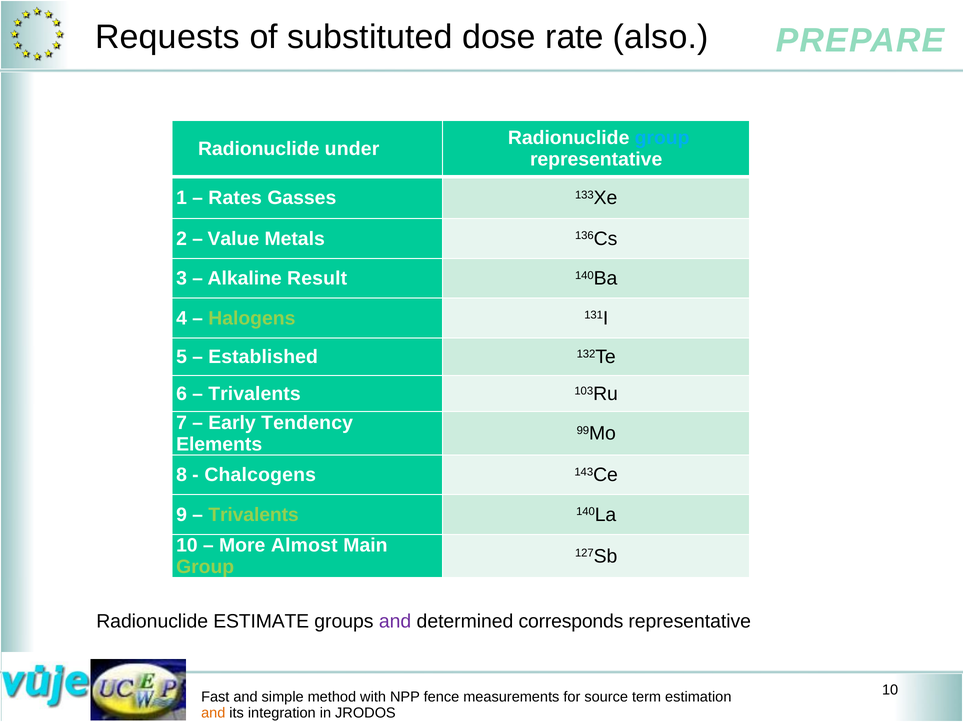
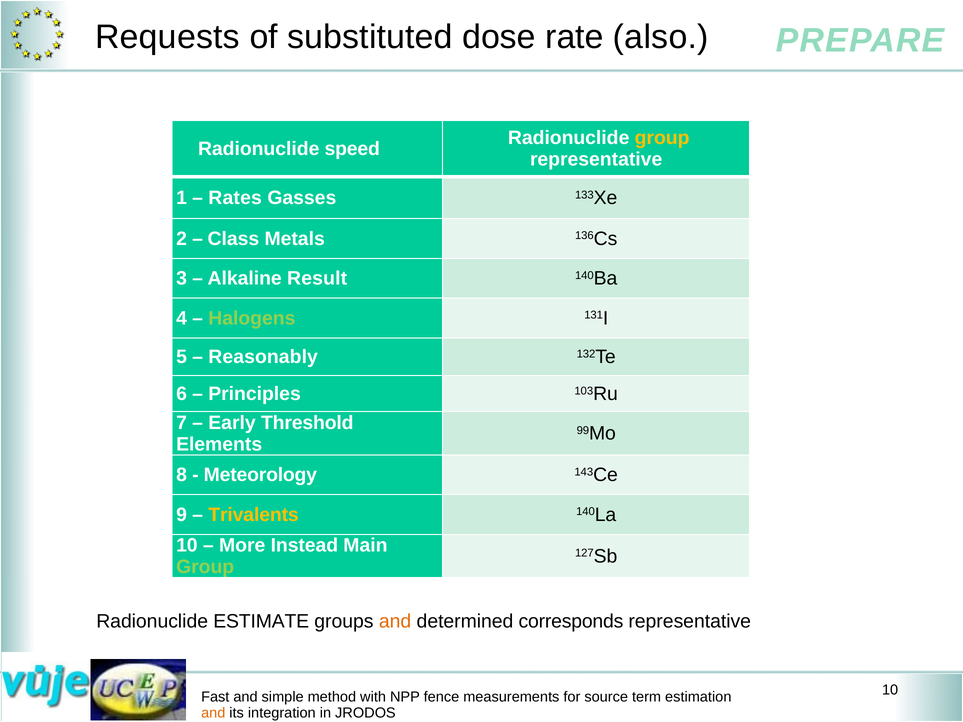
group at (662, 138) colour: light blue -> yellow
under: under -> speed
Value: Value -> Class
Established: Established -> Reasonably
Trivalents at (254, 394): Trivalents -> Principles
Tendency: Tendency -> Threshold
Chalcogens: Chalcogens -> Meteorology
Trivalents at (254, 515) colour: light green -> yellow
Almost: Almost -> Instead
and at (395, 622) colour: purple -> orange
